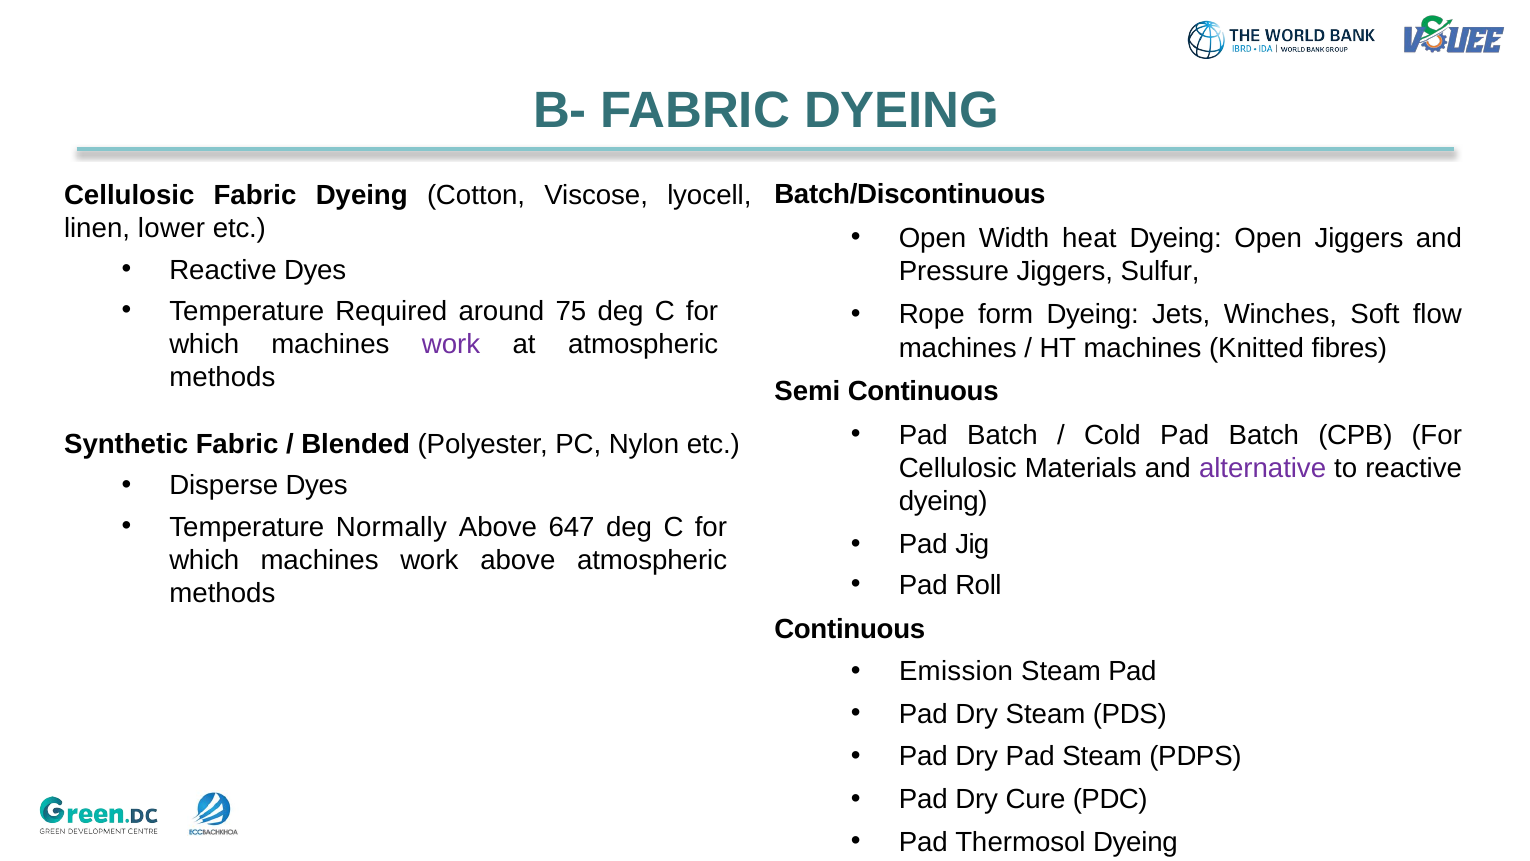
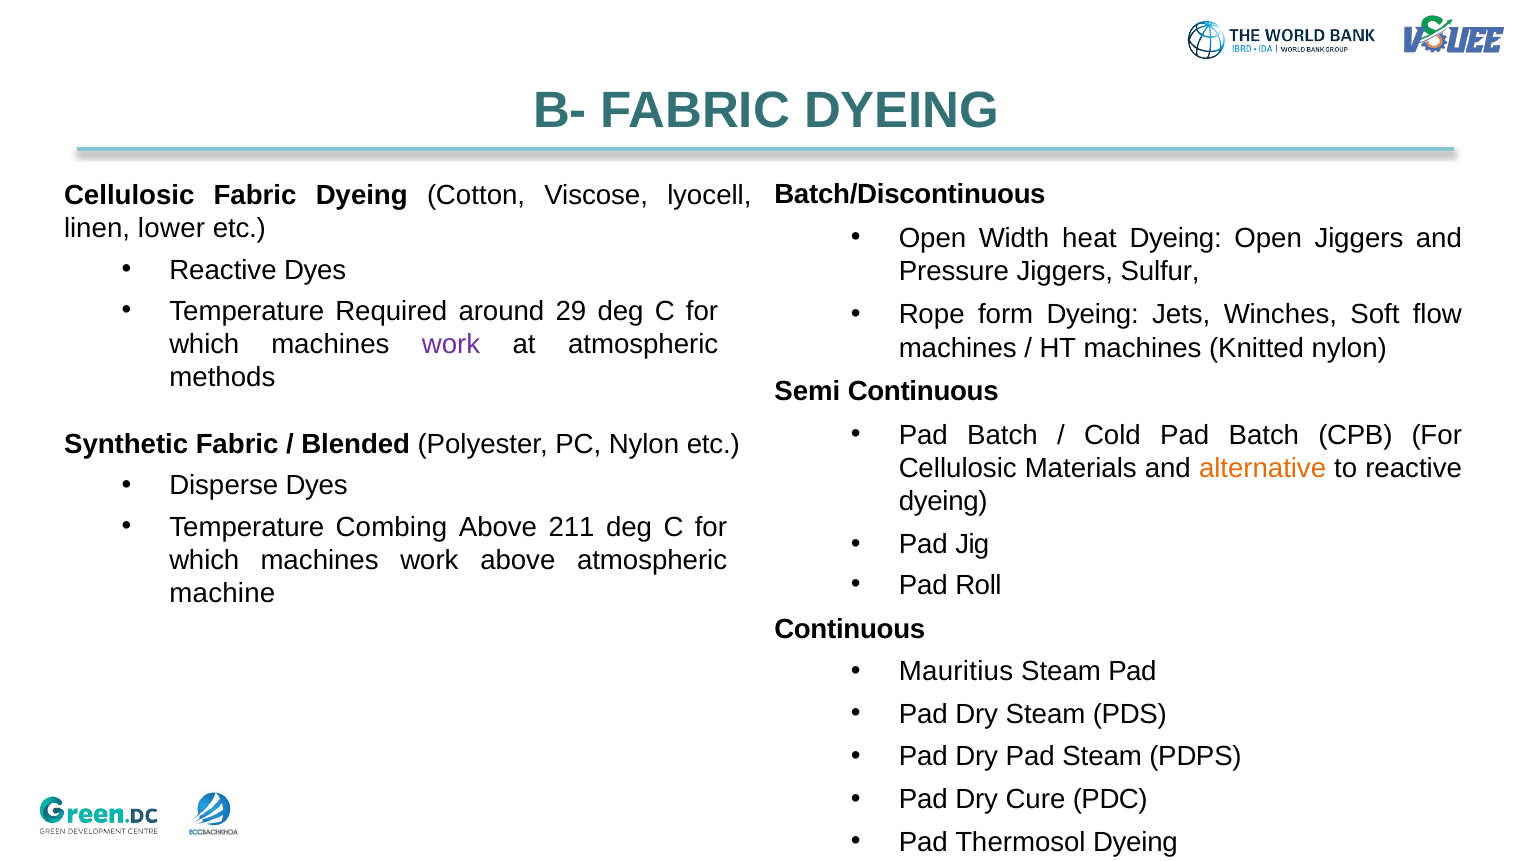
75: 75 -> 29
Knitted fibres: fibres -> nylon
alternative colour: purple -> orange
Normally: Normally -> Combing
647: 647 -> 211
methods at (222, 593): methods -> machine
Emission: Emission -> Mauritius
